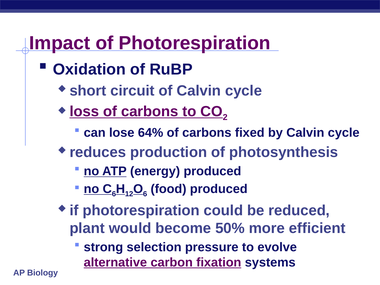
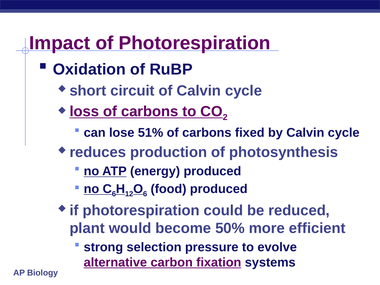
64%: 64% -> 51%
